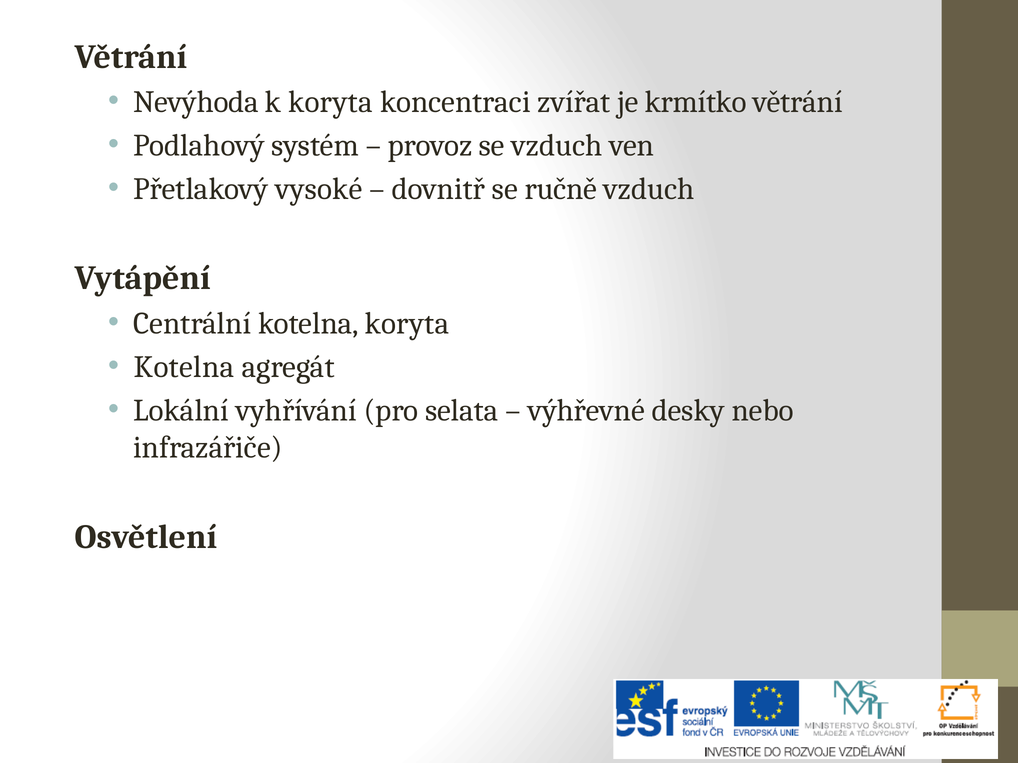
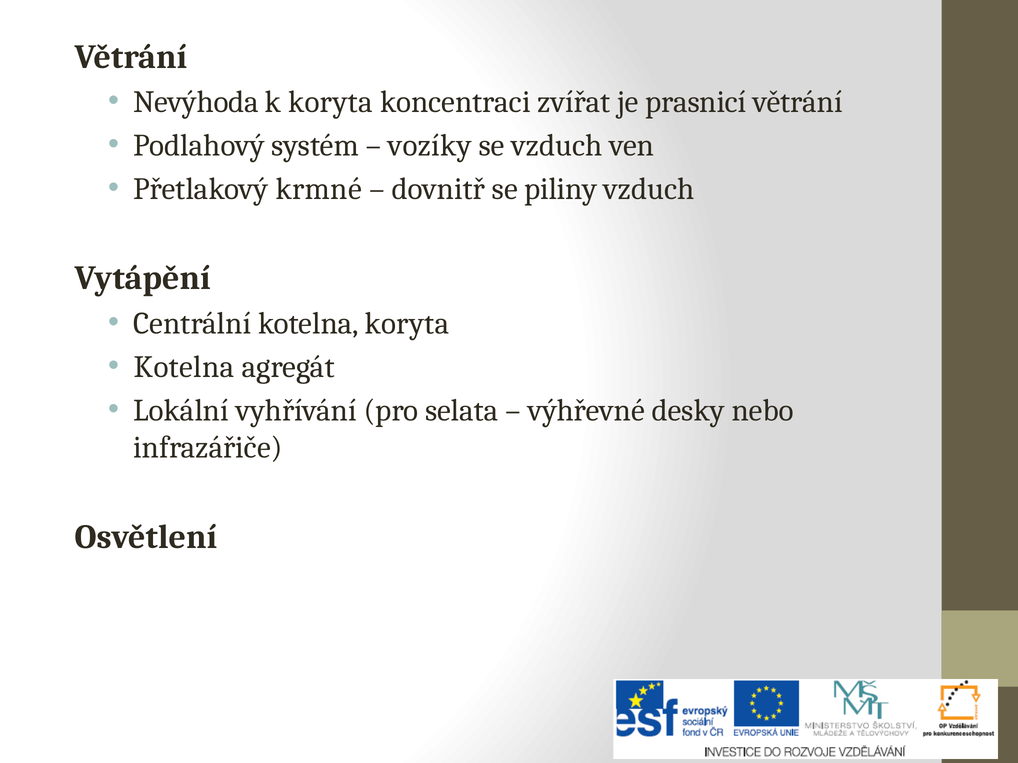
krmítko: krmítko -> prasnicí
provoz: provoz -> vozíky
vysoké: vysoké -> krmné
ručně: ručně -> piliny
